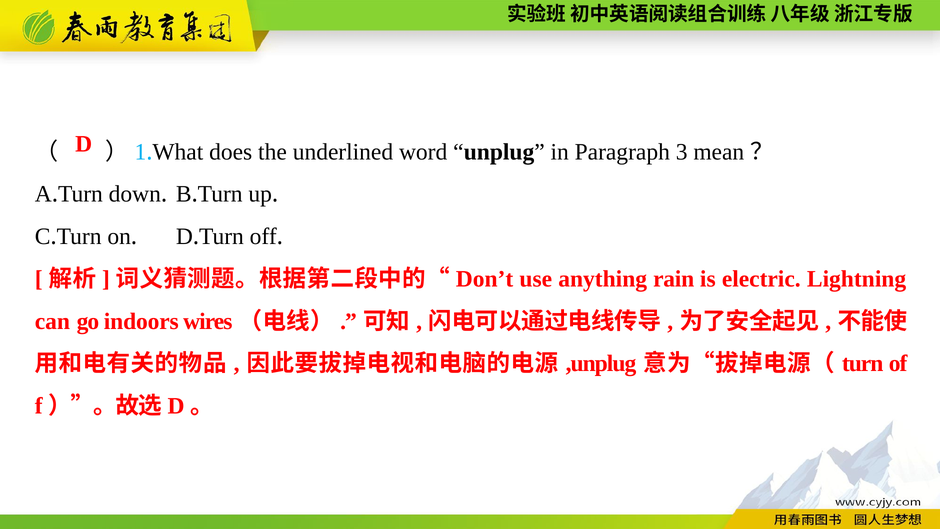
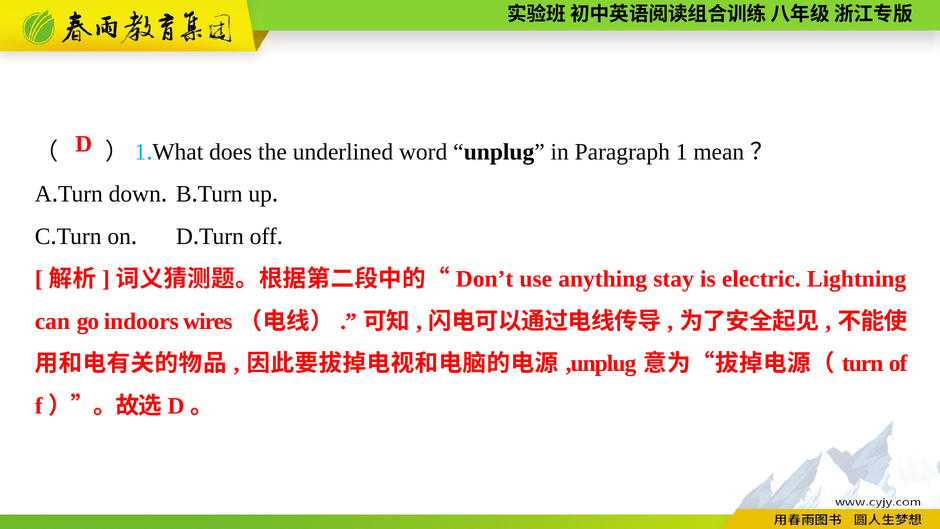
3: 3 -> 1
rain: rain -> stay
